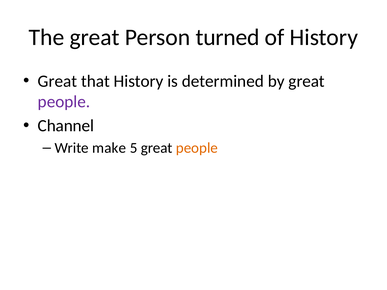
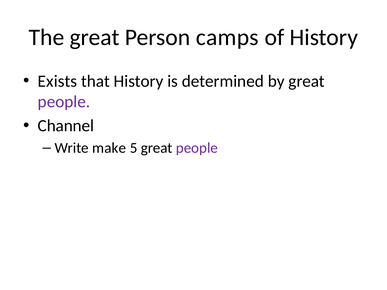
turned: turned -> camps
Great at (57, 81): Great -> Exists
people at (197, 148) colour: orange -> purple
